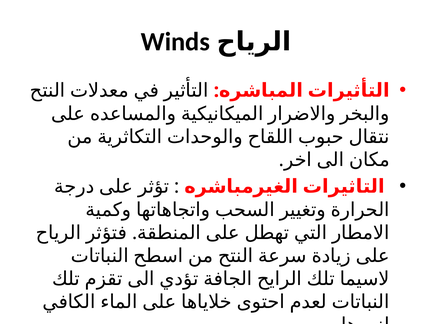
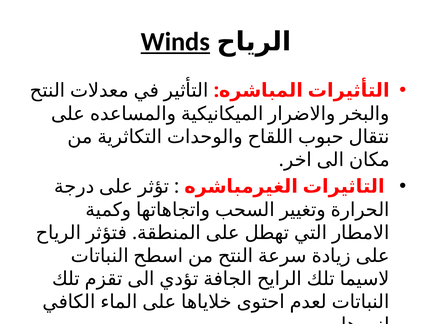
Winds underline: none -> present
